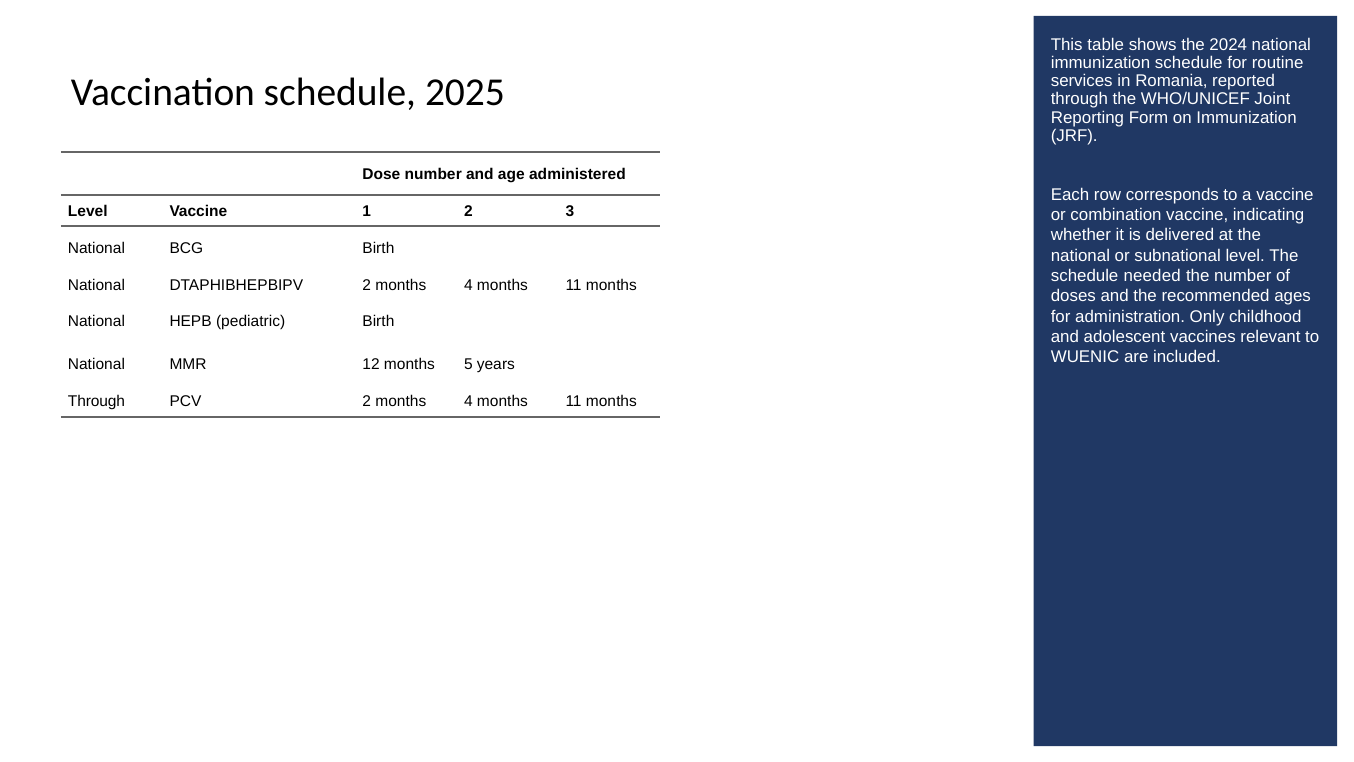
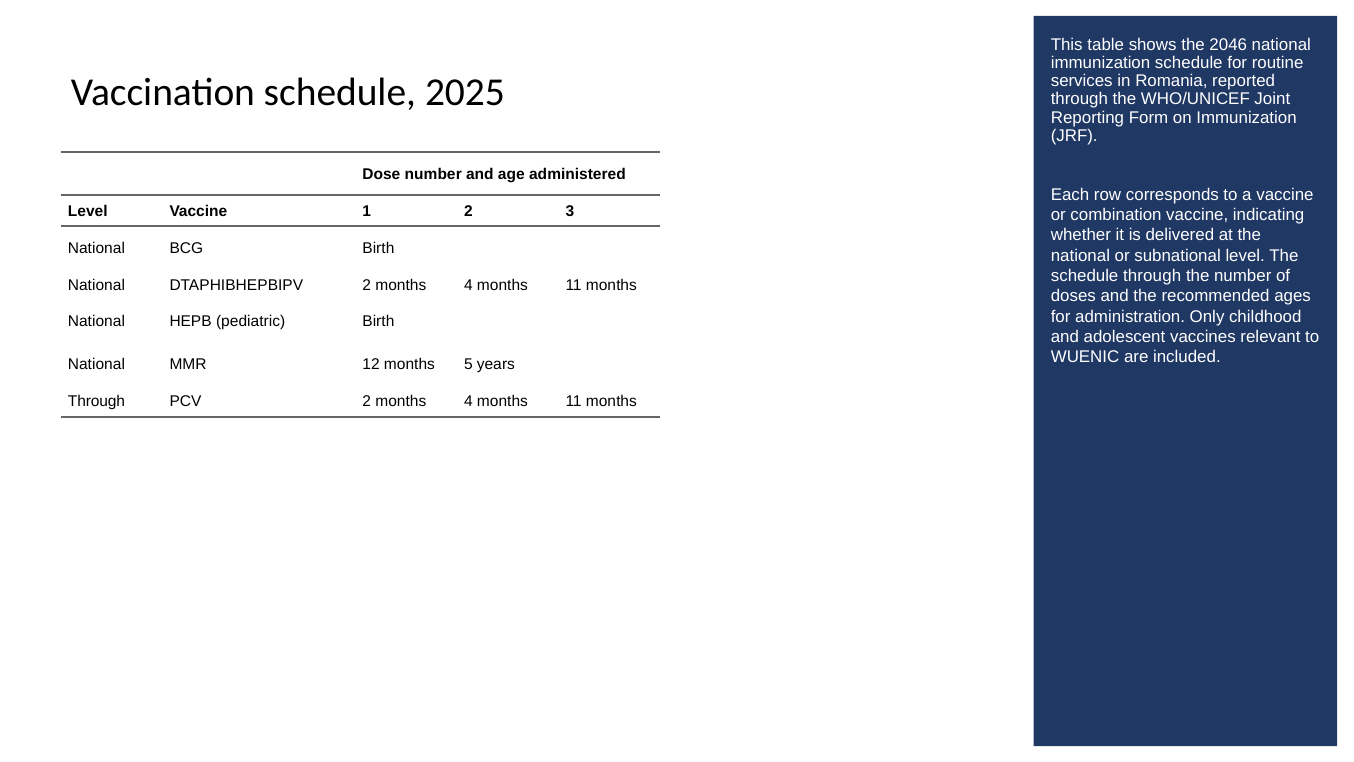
2024: 2024 -> 2046
schedule needed: needed -> through
